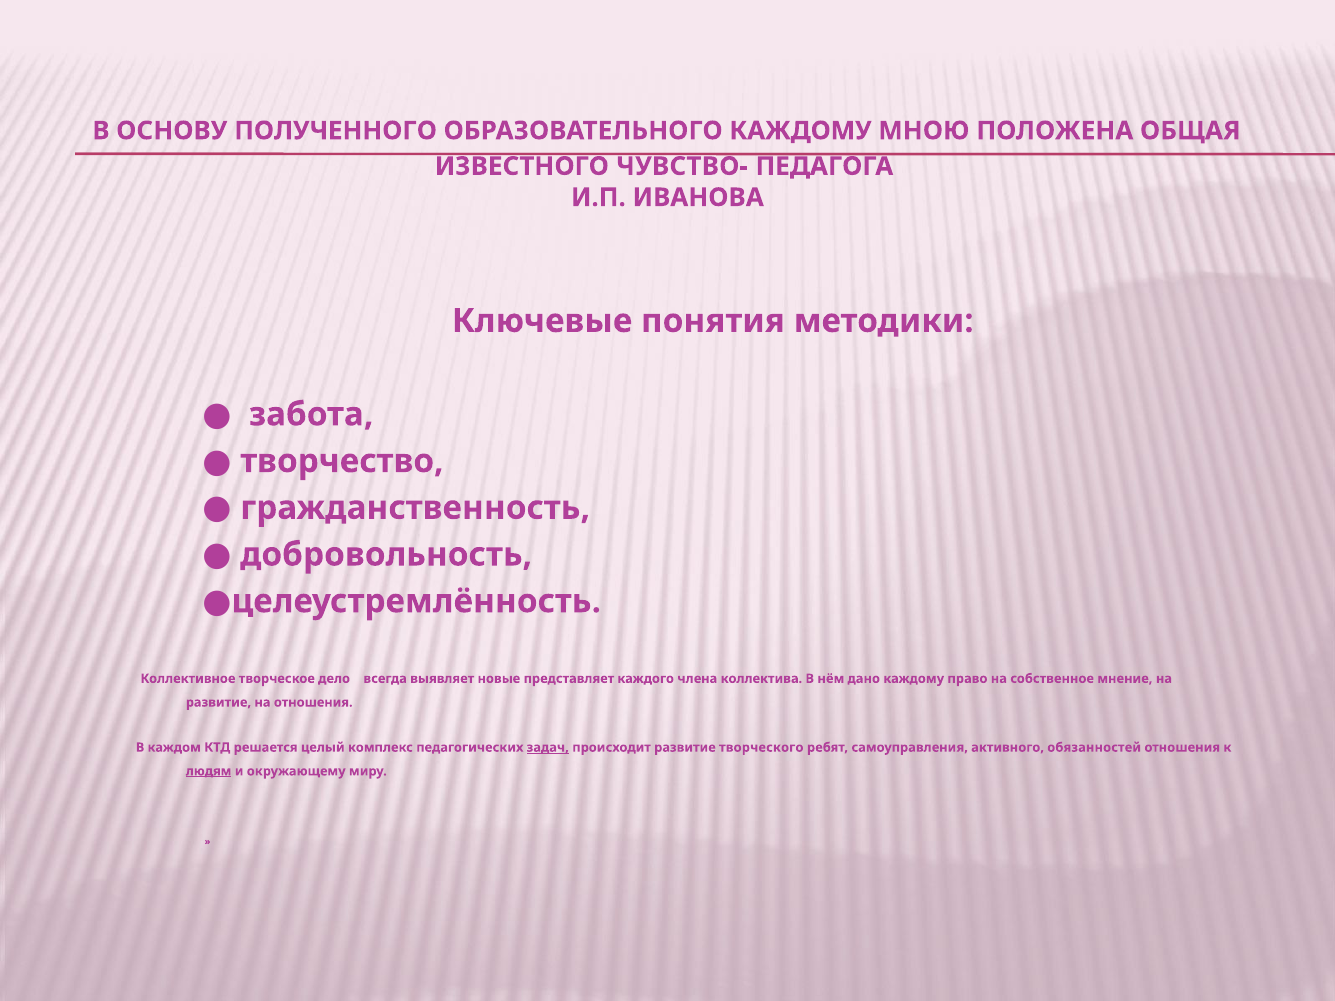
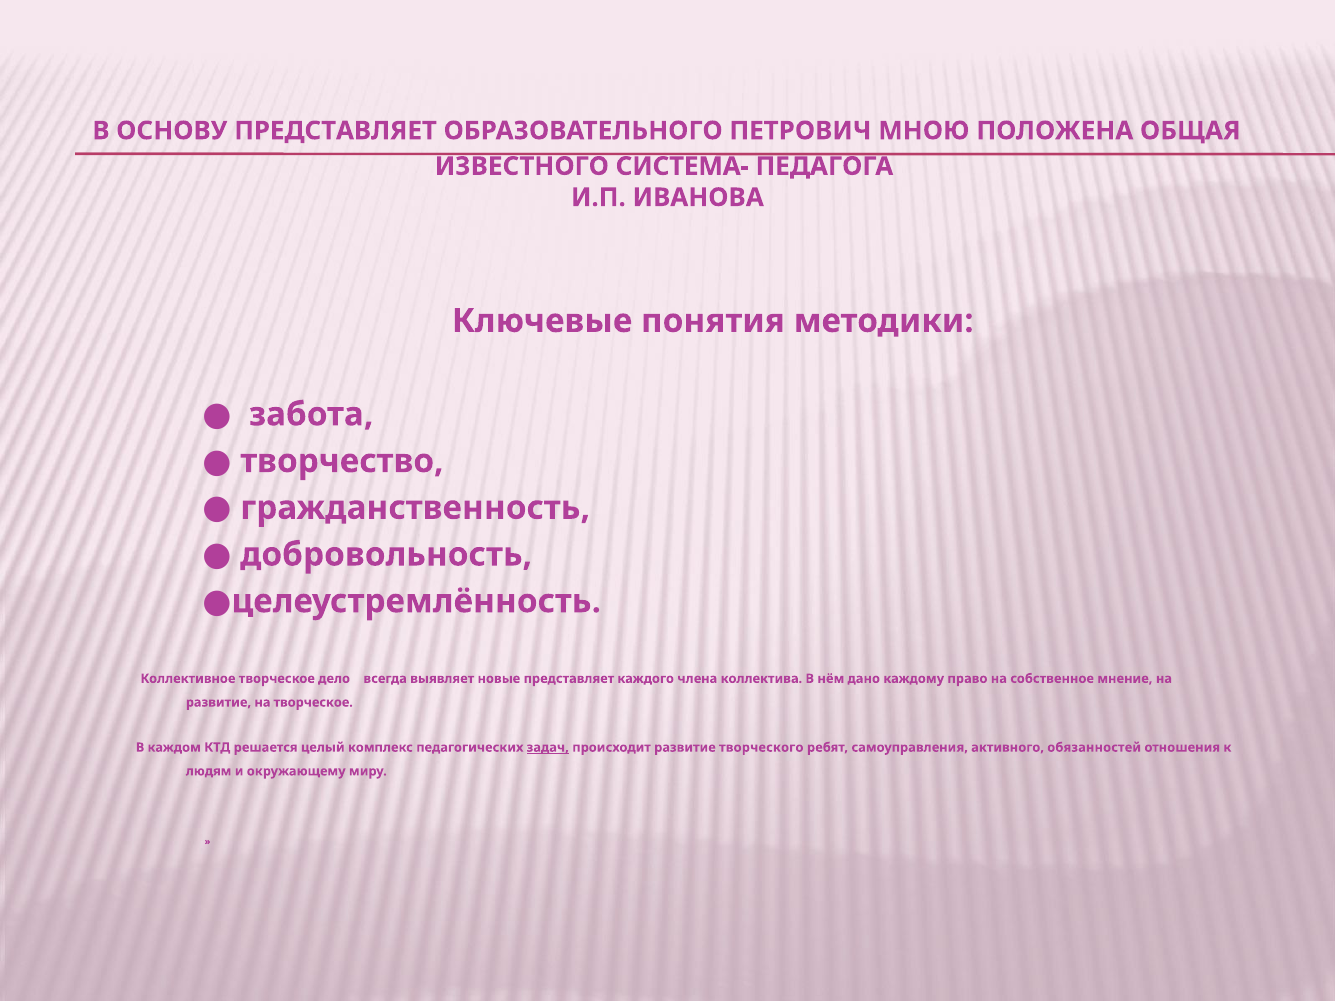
ОСНОВУ ПОЛУЧЕННОГО: ПОЛУЧЕННОГО -> ПРЕДСТАВЛЯЕТ
ОБРАЗОВАТЕЛЬНОГО КАЖДОМУ: КАЖДОМУ -> ПЕТРОВИЧ
ЧУВСТВО-: ЧУВСТВО- -> СИСТЕМА-
на отношения: отношения -> творческое
людям underline: present -> none
